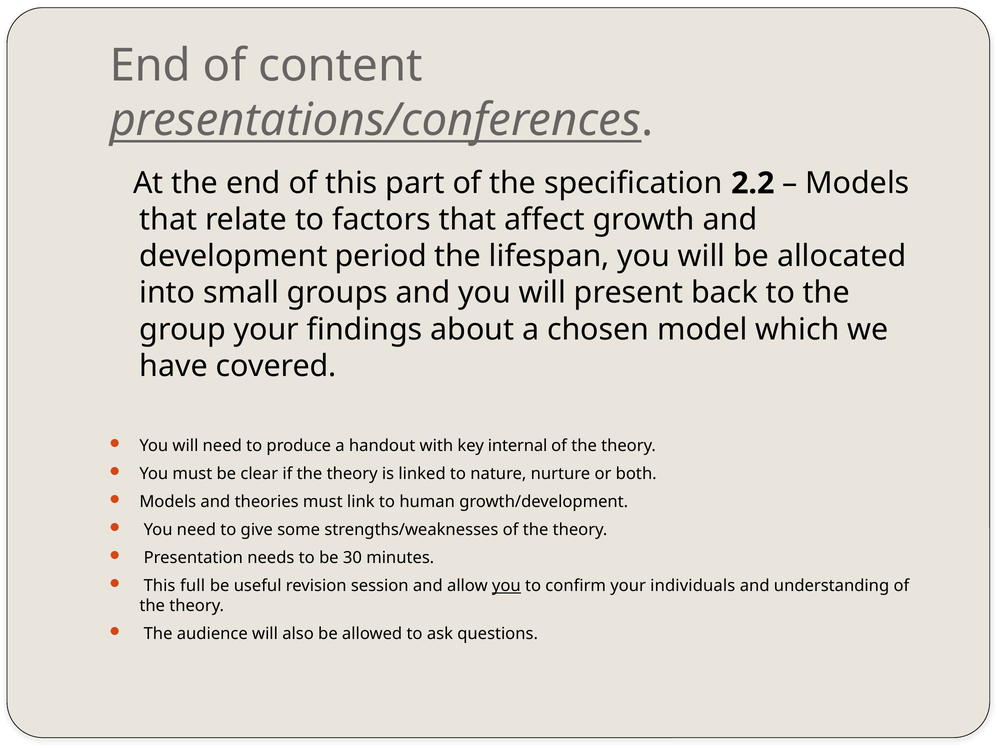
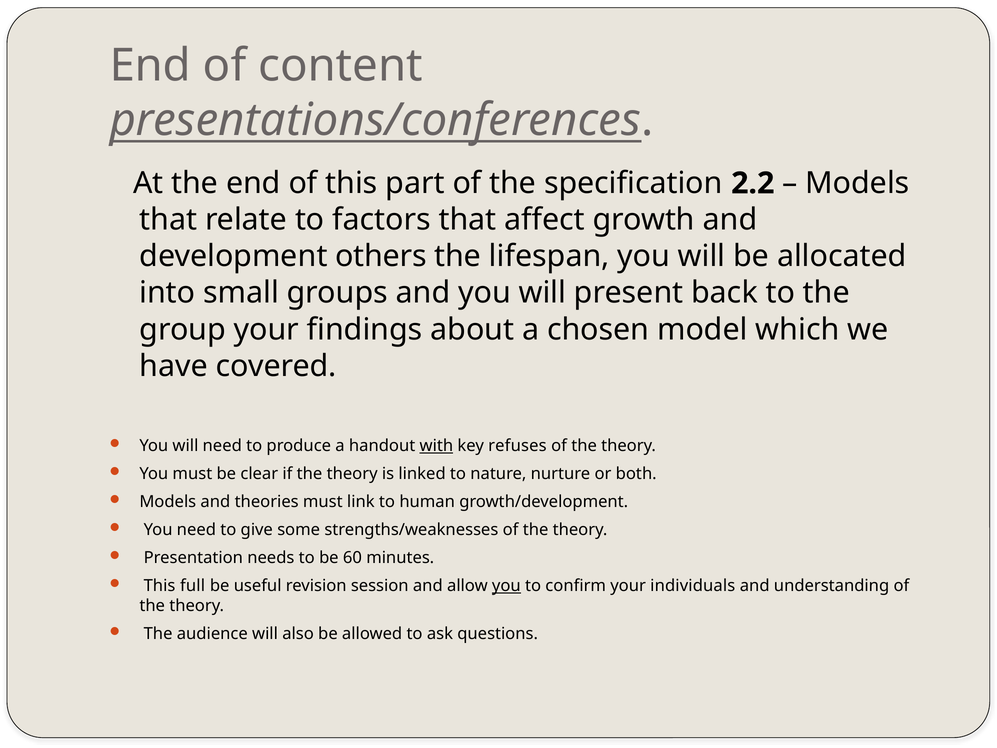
period: period -> others
with underline: none -> present
internal: internal -> refuses
30: 30 -> 60
